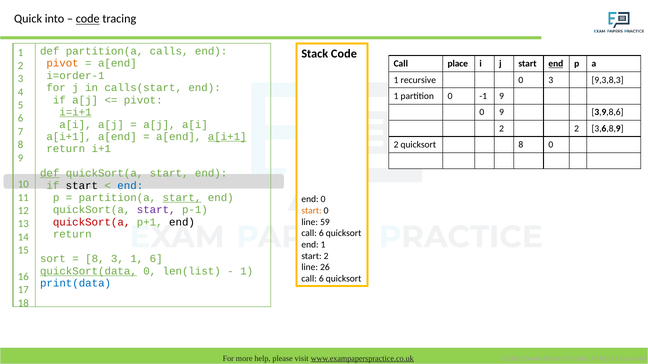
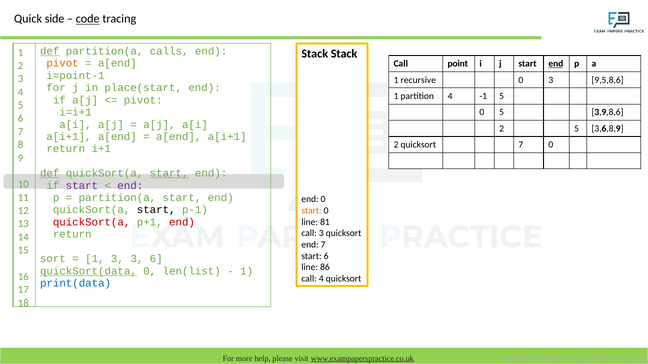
into: into -> side
def at (50, 51) underline: none -> present
Stack Code: Code -> Stack
place: place -> point
i=order-1: i=order-1 -> i=point-1
9,3,8,3: 9,3,8,3 -> 9,5,8,6
calls(start: calls(start -> place(start
partition 0: 0 -> 4
-1 9: 9 -> 5
i=i+1 underline: present -> none
0 9: 9 -> 5
2 2: 2 -> 5
a[i+1 at (227, 137) underline: present -> none
quicksort 8: 8 -> 7
start at (169, 174) underline: none -> present
start at (82, 186) colour: black -> purple
end at (130, 186) colour: blue -> purple
start at (182, 198) underline: present -> none
start at (156, 210) colour: purple -> black
end at (182, 222) colour: black -> red
59: 59 -> 81
6 at (321, 234): 6 -> 3
end 1: 1 -> 7
start 2: 2 -> 6
8 at (95, 259): 8 -> 1
3 1: 1 -> 3
26: 26 -> 86
6 at (321, 279): 6 -> 4
